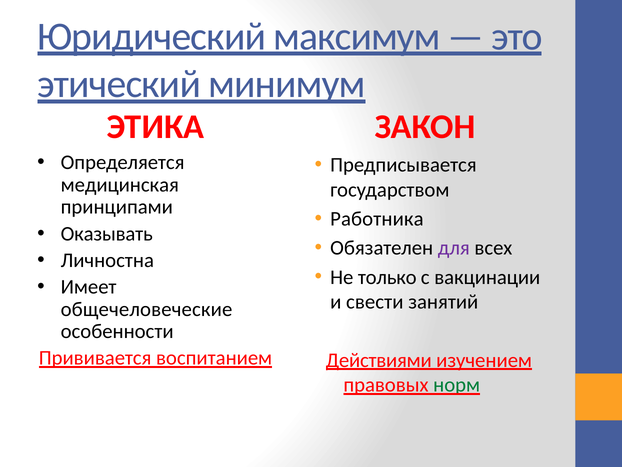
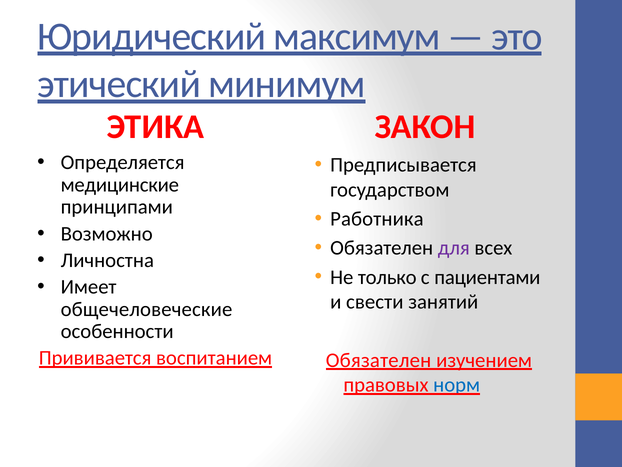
медицинская: медицинская -> медицинские
Оказывать: Оказывать -> Возможно
вакцинации: вакцинации -> пациентами
Действиями at (379, 360): Действиями -> Обязателен
норм colour: green -> blue
